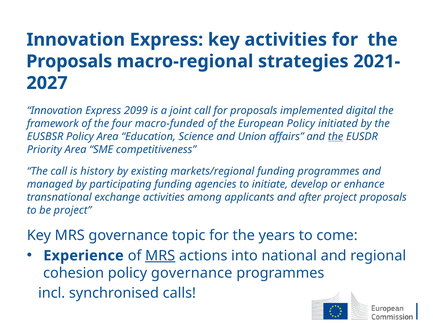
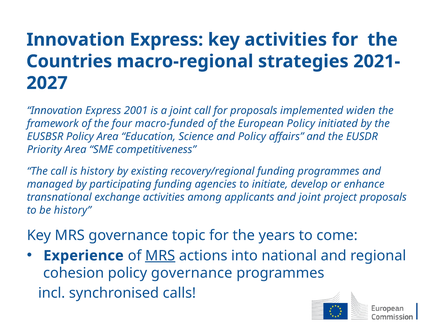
Proposals at (69, 61): Proposals -> Countries
2099: 2099 -> 2001
digital: digital -> widen
and Union: Union -> Policy
the at (336, 136) underline: present -> none
markets/regional: markets/regional -> recovery/regional
and after: after -> joint
be project: project -> history
